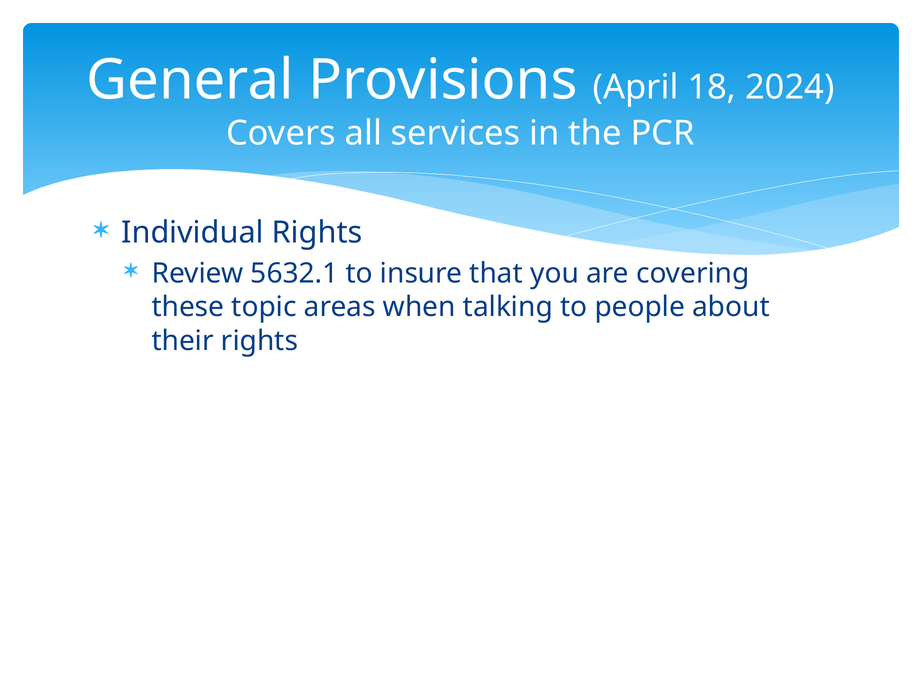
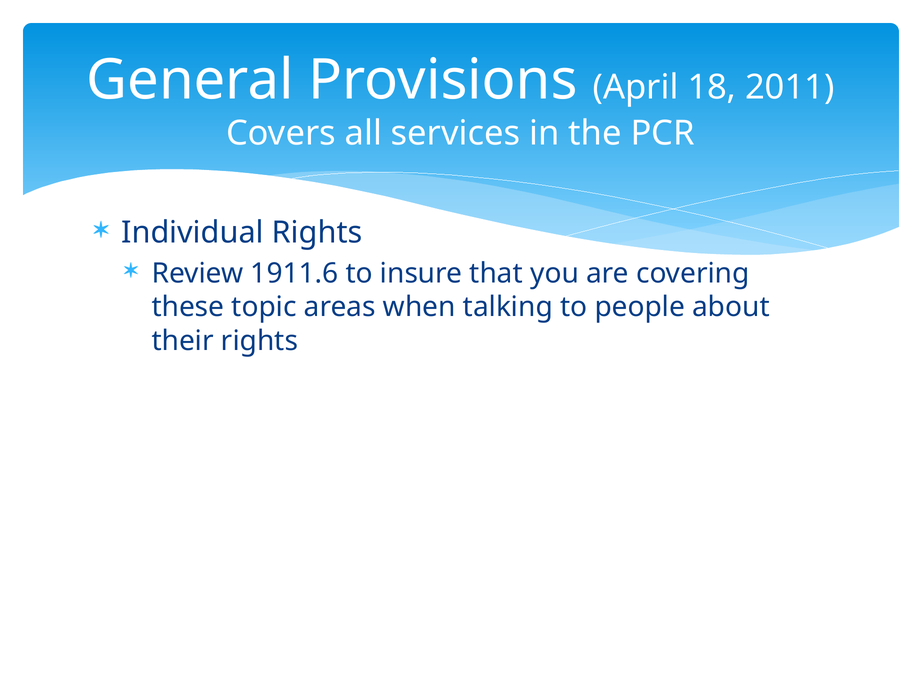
2024: 2024 -> 2011
5632.1: 5632.1 -> 1911.6
